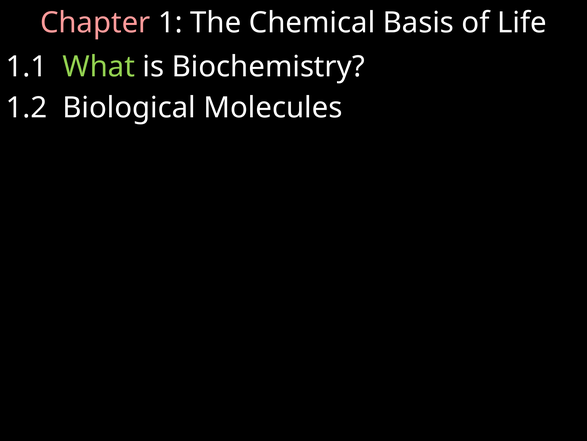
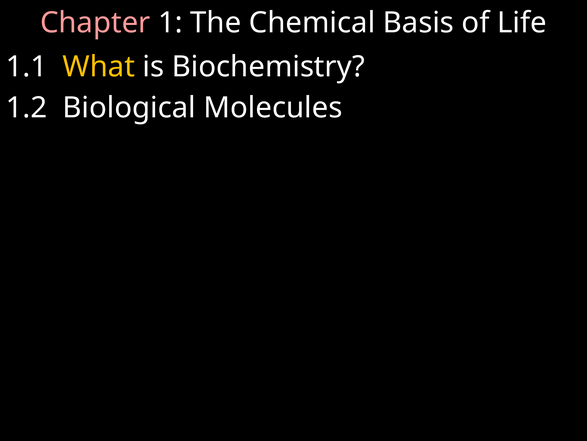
What colour: light green -> yellow
